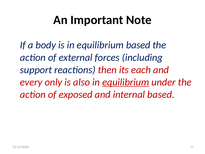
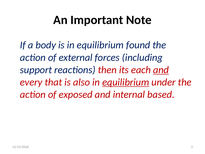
equilibrium based: based -> found
and at (161, 70) underline: none -> present
only: only -> that
